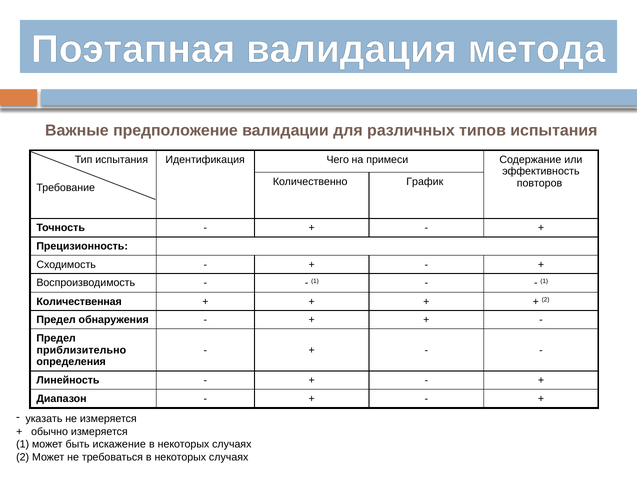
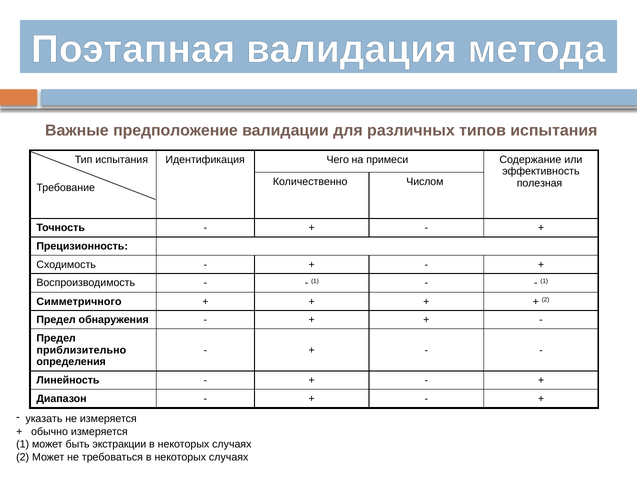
График: График -> Числом
повторов: повторов -> полезная
Количественная: Количественная -> Симметричного
искажение: искажение -> экстракции
